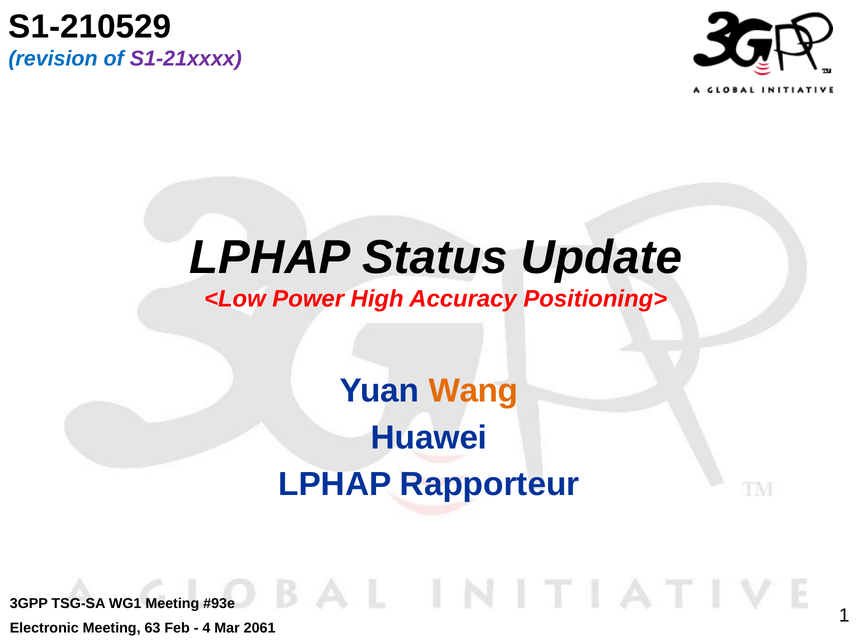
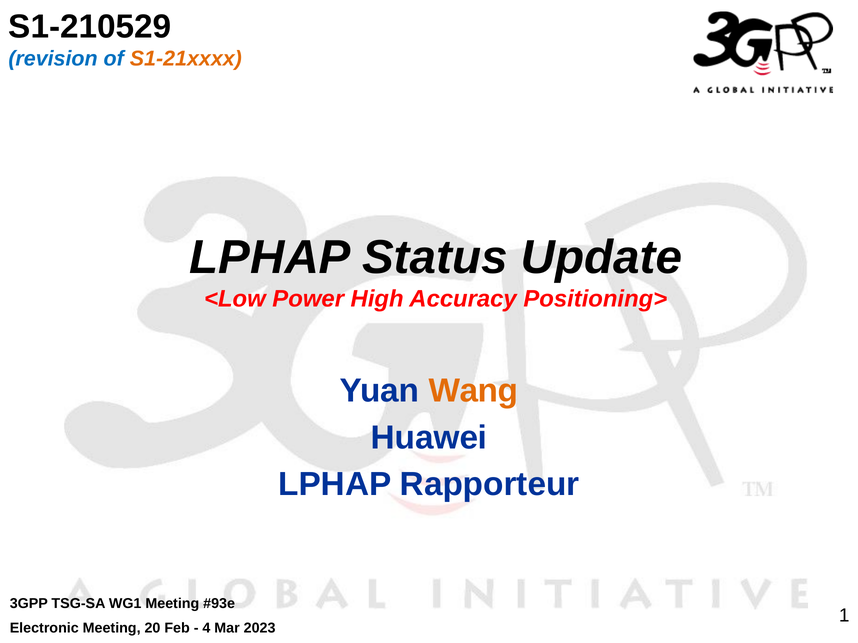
S1-21xxxx colour: purple -> orange
63: 63 -> 20
2061: 2061 -> 2023
